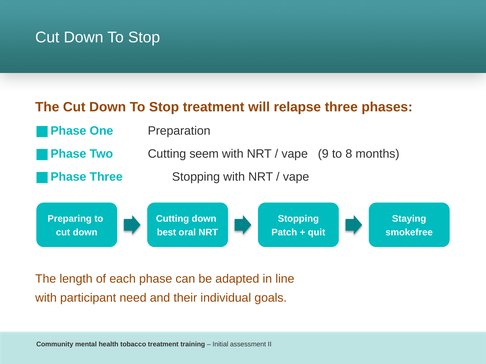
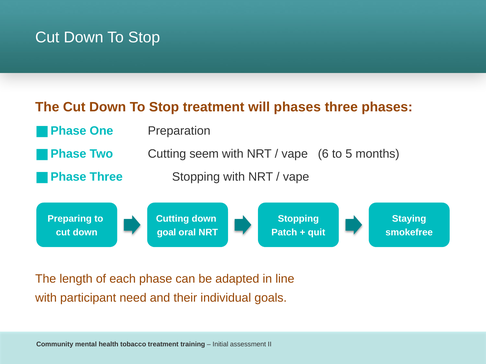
will relapse: relapse -> phases
9: 9 -> 6
8: 8 -> 5
best: best -> goal
